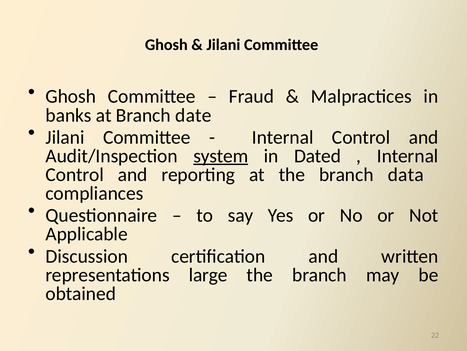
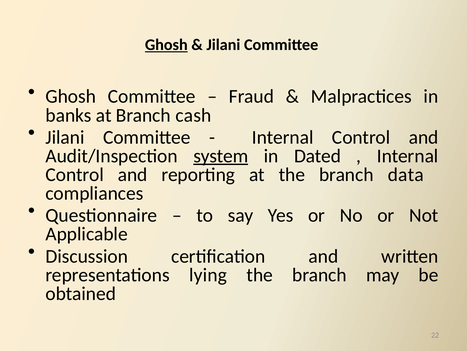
Ghosh at (166, 45) underline: none -> present
date: date -> cash
large: large -> lying
